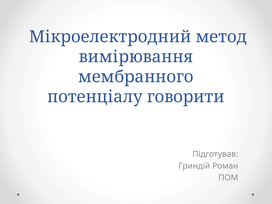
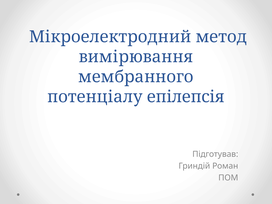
говорити: говорити -> епілепсія
